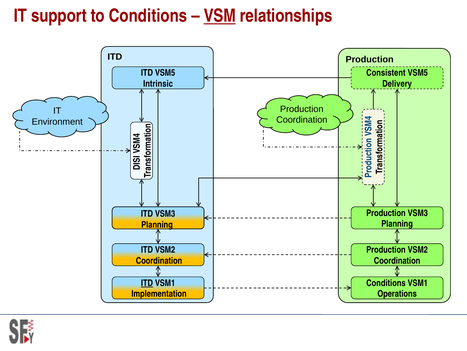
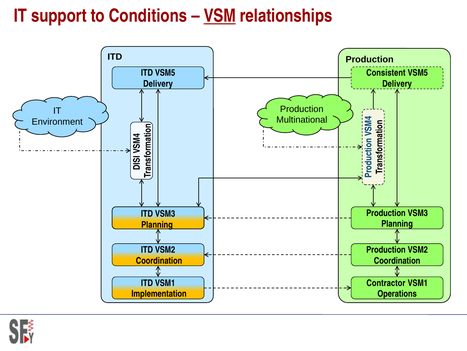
Intrinsic at (158, 84): Intrinsic -> Delivery
Coordination at (302, 120): Coordination -> Multinational
ITD at (147, 282) underline: present -> none
Conditions at (386, 282): Conditions -> Contractor
